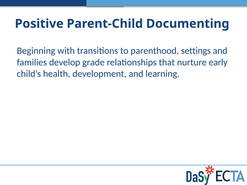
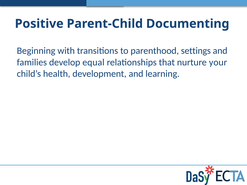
grade: grade -> equal
early: early -> your
